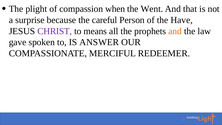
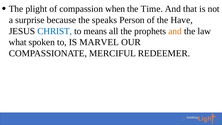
Went: Went -> Time
careful: careful -> speaks
CHRIST colour: purple -> blue
gave: gave -> what
ANSWER: ANSWER -> MARVEL
